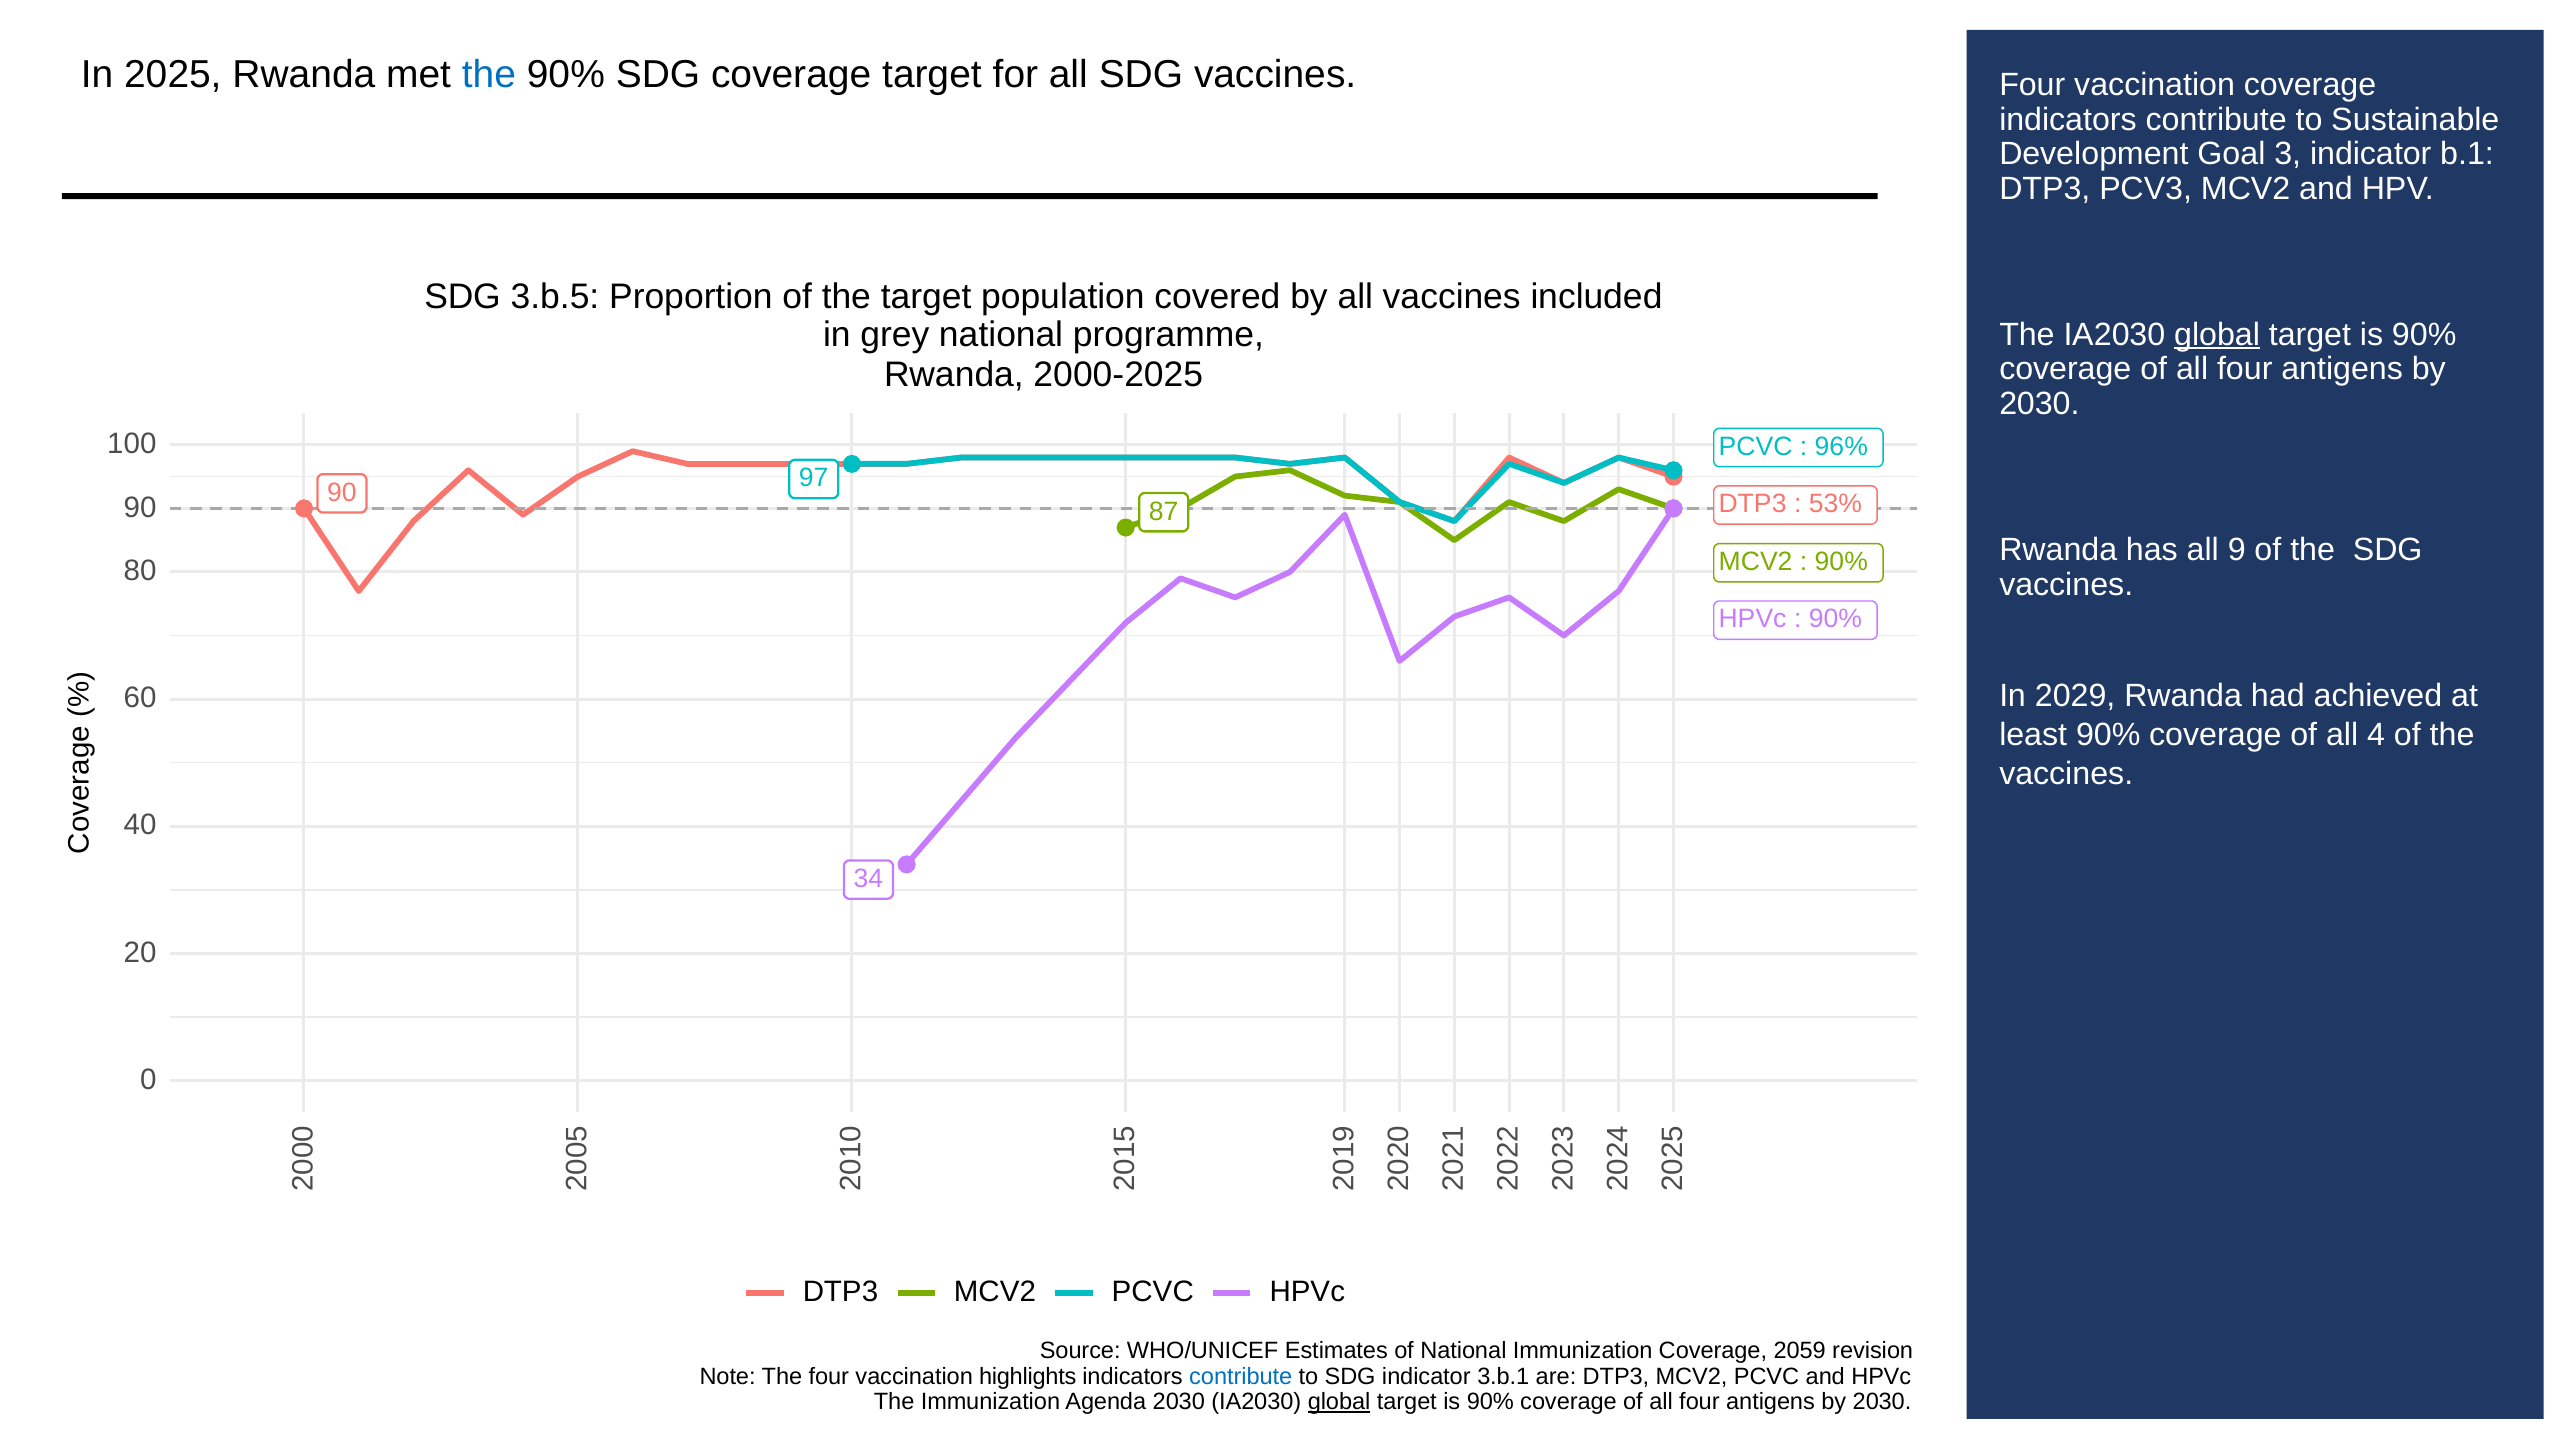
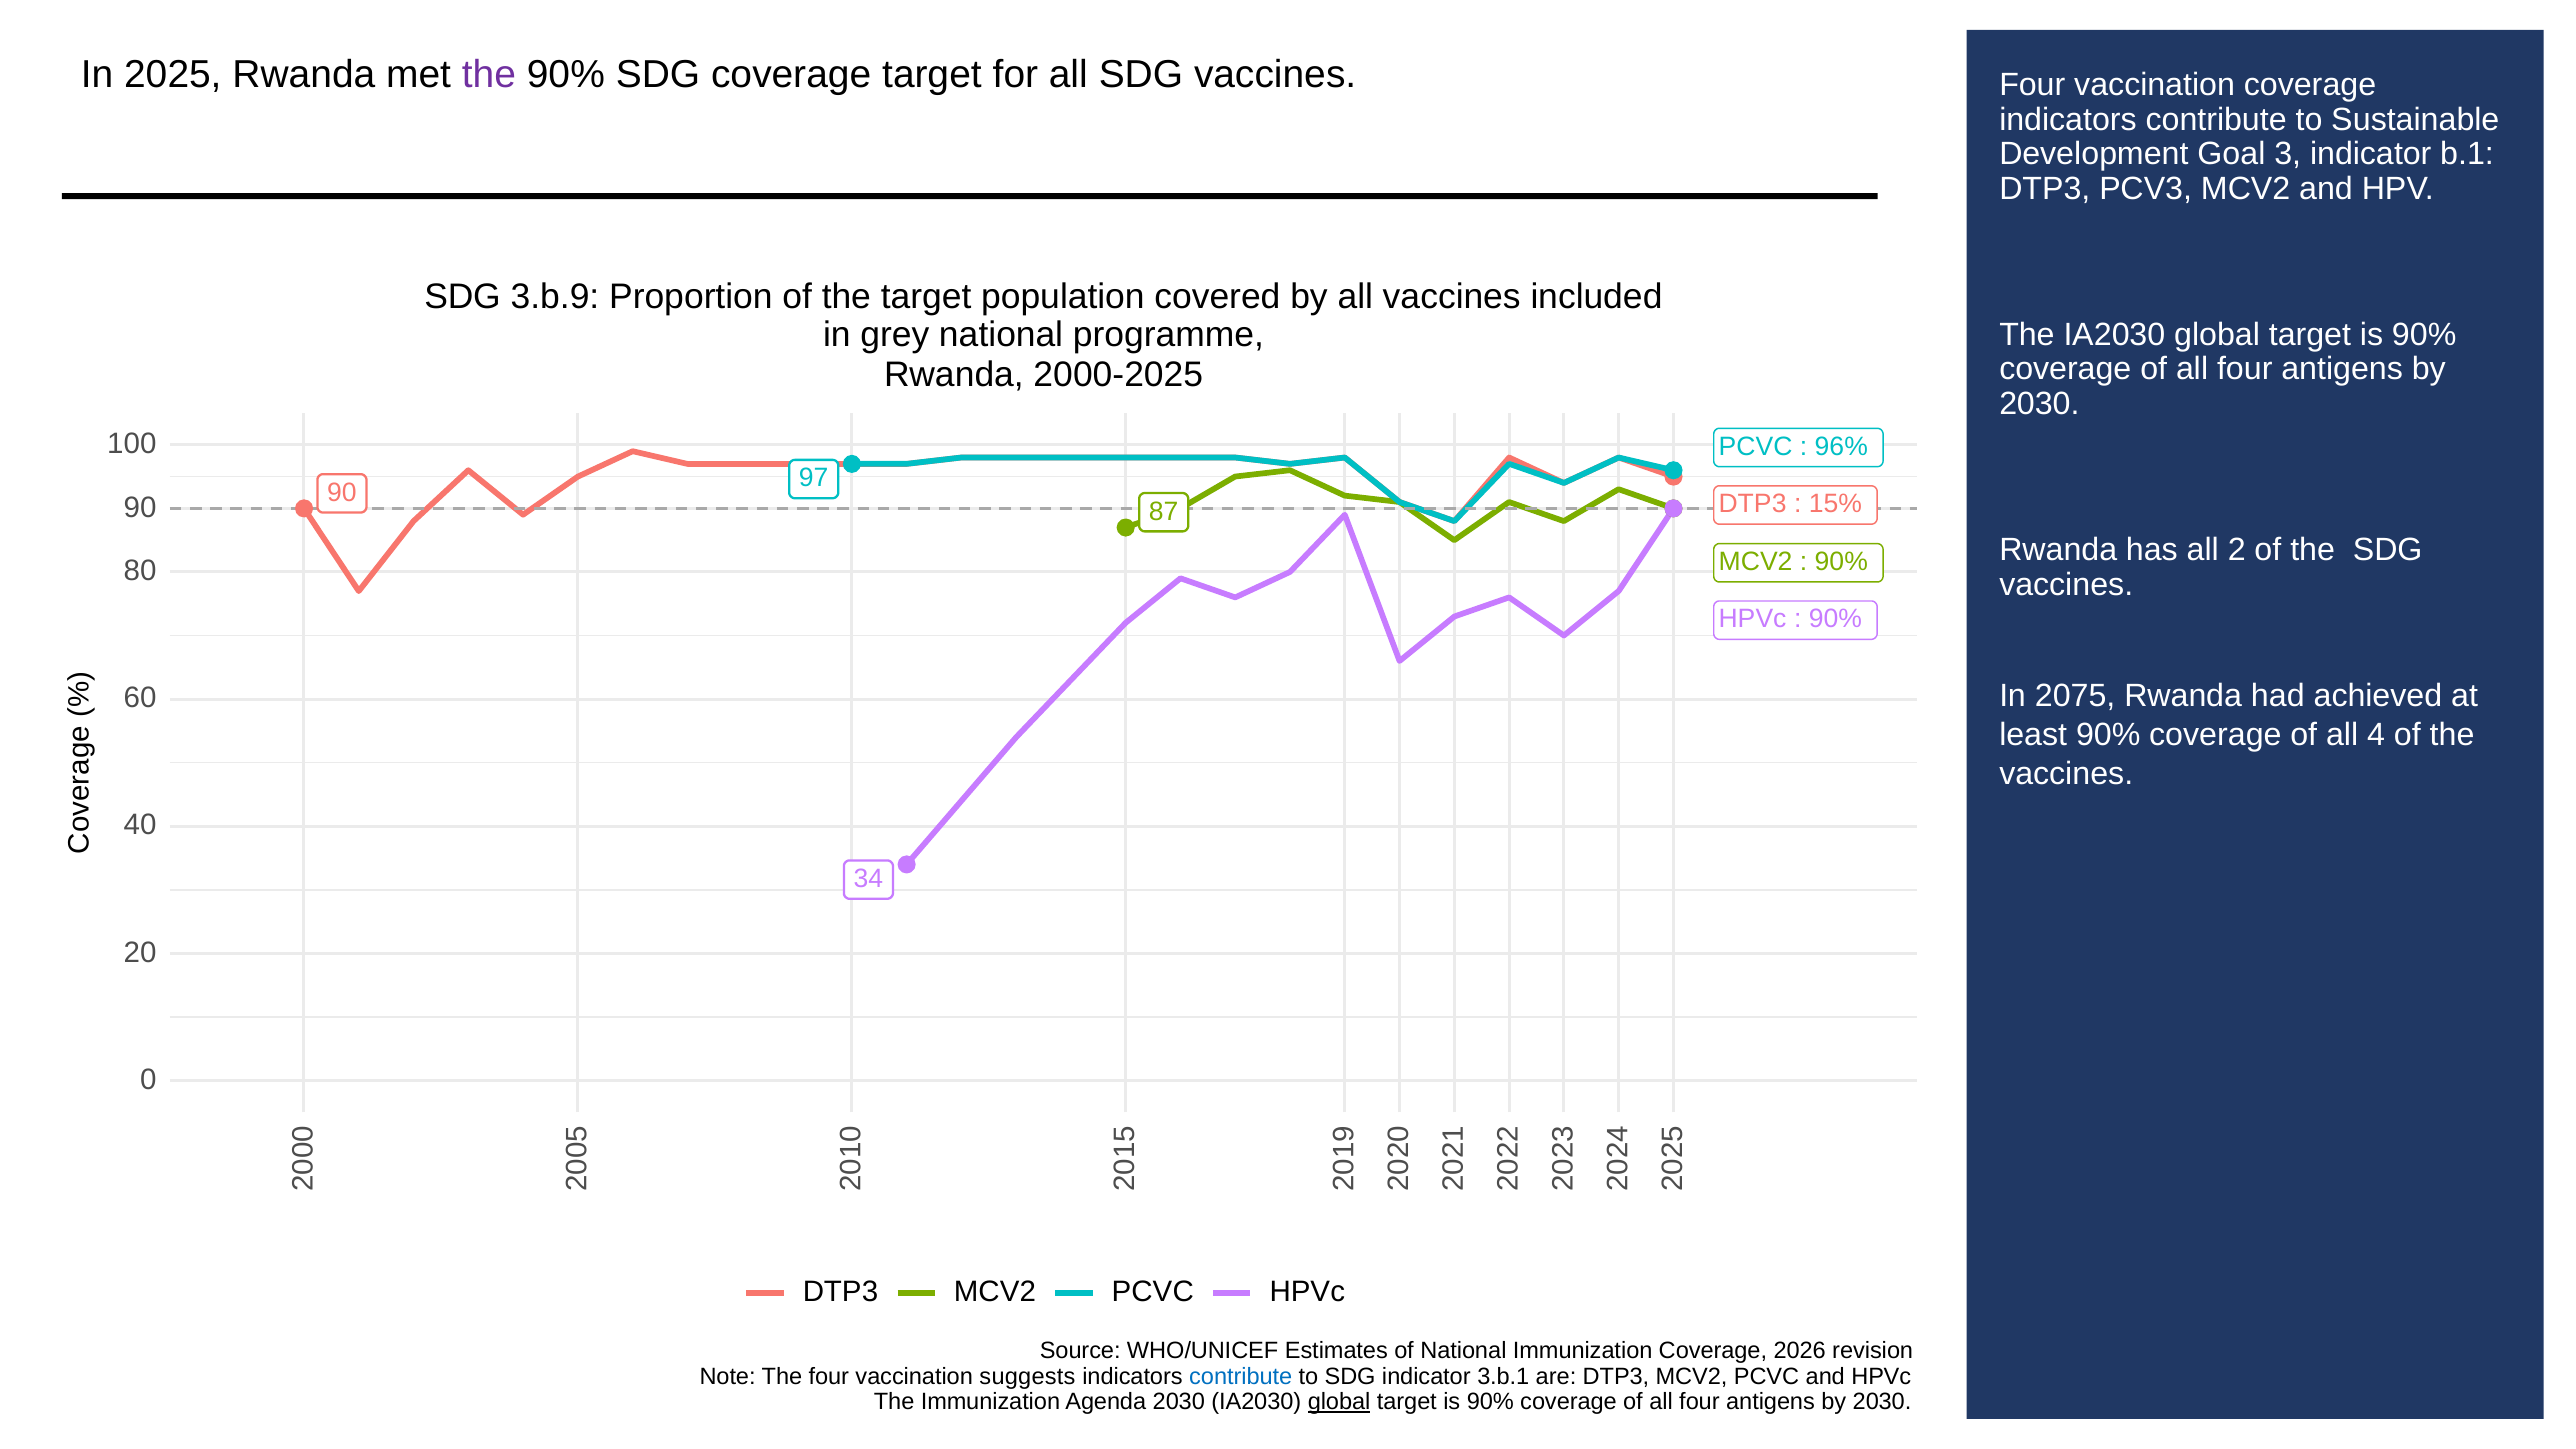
the at (489, 74) colour: blue -> purple
3.b.5: 3.b.5 -> 3.b.9
global at (2217, 335) underline: present -> none
53%: 53% -> 15%
all 9: 9 -> 2
2029: 2029 -> 2075
2059: 2059 -> 2026
highlights: highlights -> suggests
